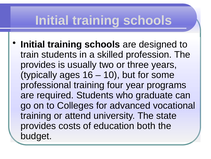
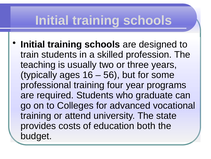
provides at (38, 65): provides -> teaching
10: 10 -> 56
